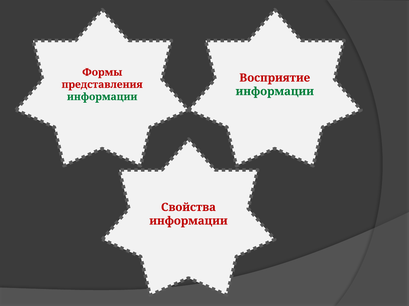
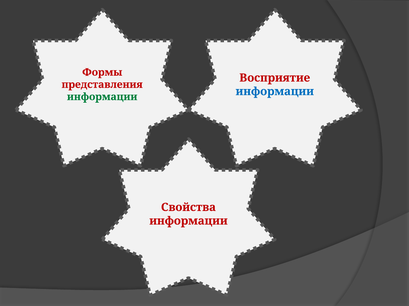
информации at (275, 92) colour: green -> blue
